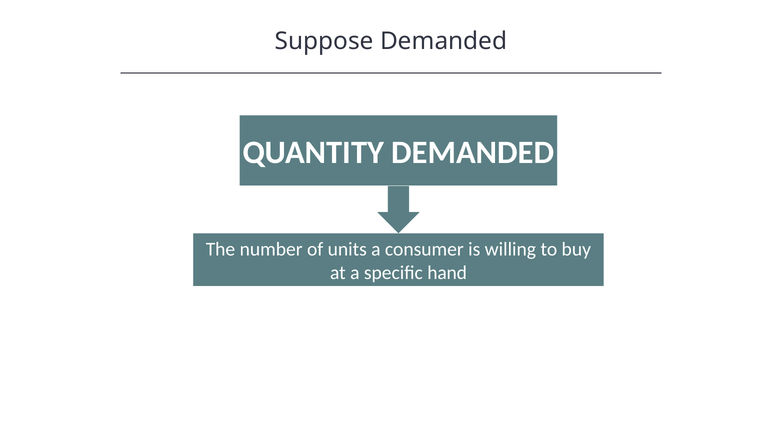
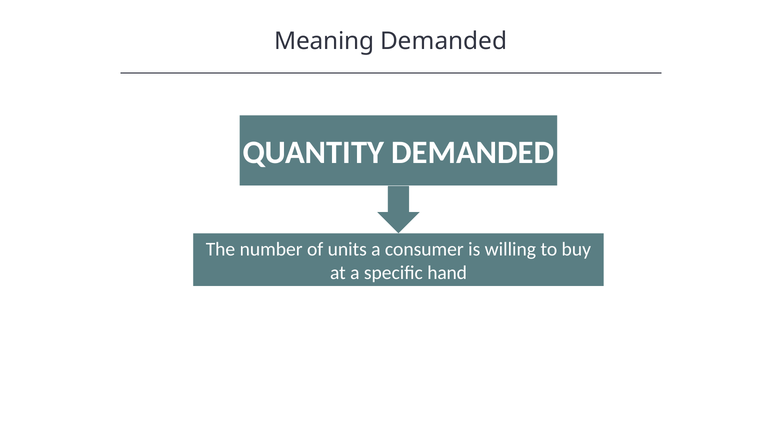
Suppose: Suppose -> Meaning
